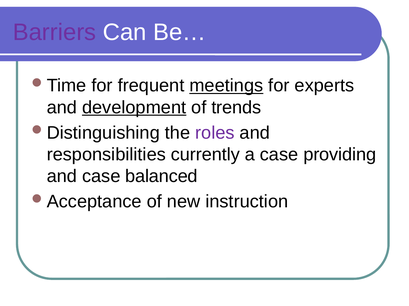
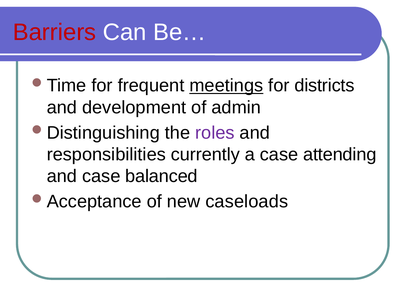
Barriers colour: purple -> red
experts: experts -> districts
development underline: present -> none
trends: trends -> admin
providing: providing -> attending
instruction: instruction -> caseloads
